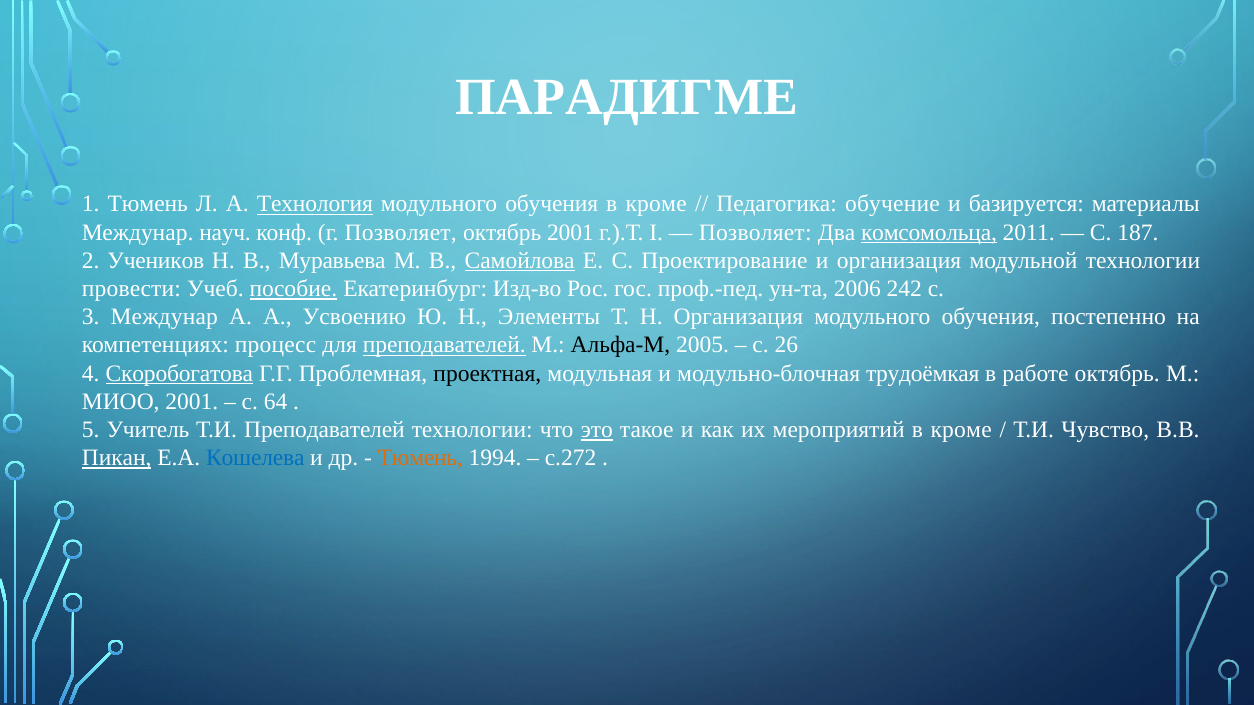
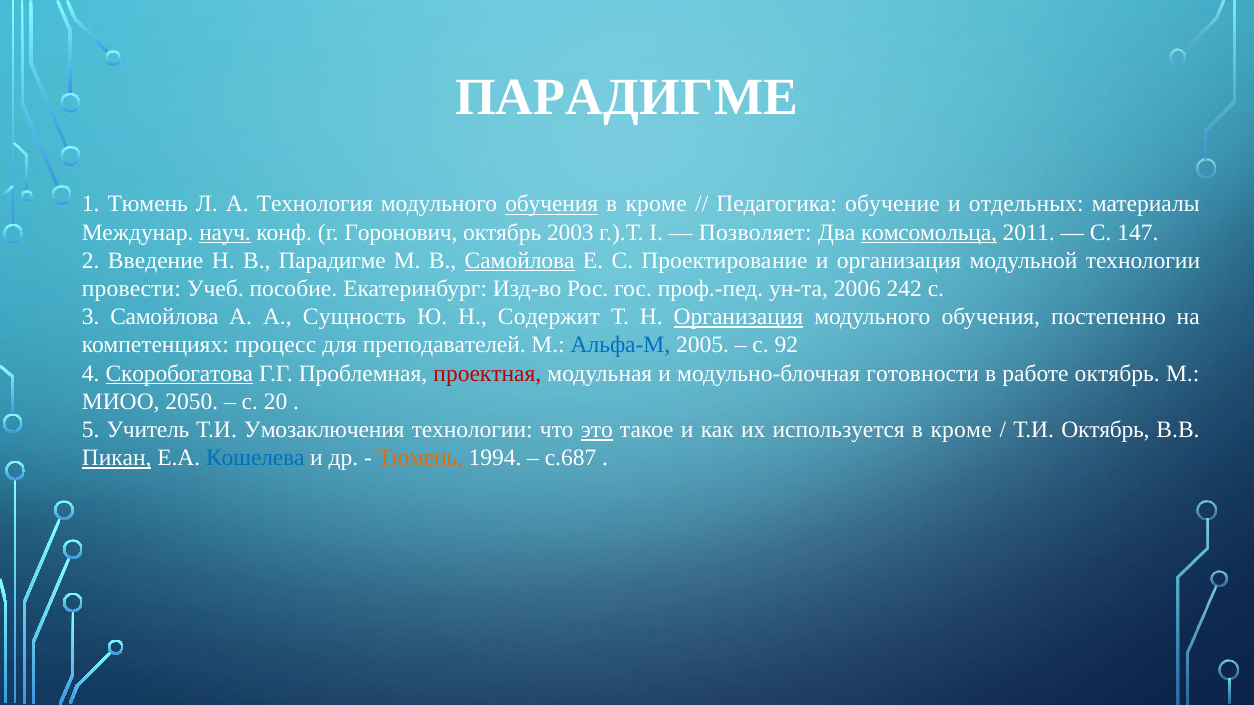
Технология underline: present -> none
обучения at (552, 204) underline: none -> present
базируется: базируется -> отдельных
науч underline: none -> present
г Позволяет: Позволяет -> Горонович
октябрь 2001: 2001 -> 2003
187: 187 -> 147
Учеников: Учеников -> Введение
В Муравьева: Муравьева -> Парадигме
пособие underline: present -> none
3 Междунар: Междунар -> Самойлова
Усвоению: Усвоению -> Сущность
Элементы: Элементы -> Содержит
Организация at (739, 317) underline: none -> present
преподавателей at (444, 345) underline: present -> none
Альфа-М colour: black -> blue
26: 26 -> 92
проектная colour: black -> red
трудоёмкая: трудоёмкая -> готовности
МИОО 2001: 2001 -> 2050
64: 64 -> 20
Т.И Преподавателей: Преподавателей -> Умозаключения
мероприятий: мероприятий -> используется
Т.И Чувство: Чувство -> Октябрь
с.272: с.272 -> с.687
